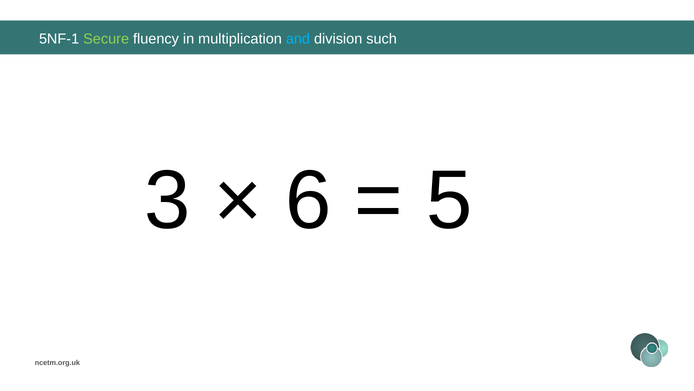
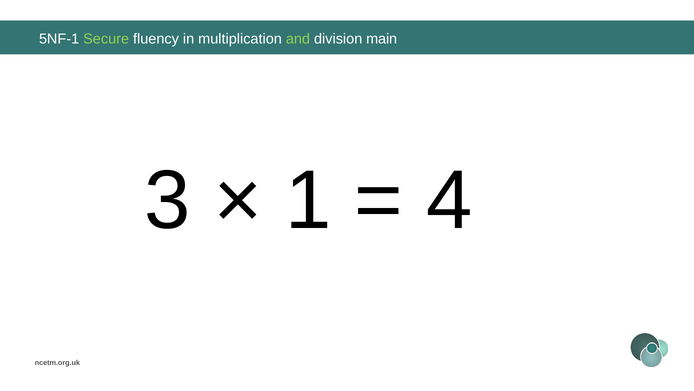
and colour: light blue -> light green
such: such -> main
6: 6 -> 1
5: 5 -> 4
